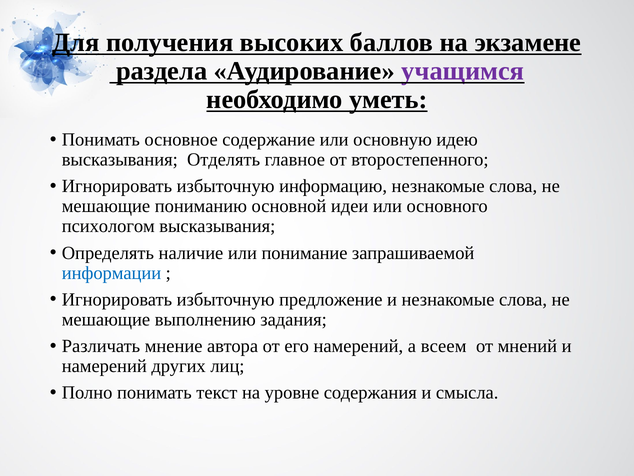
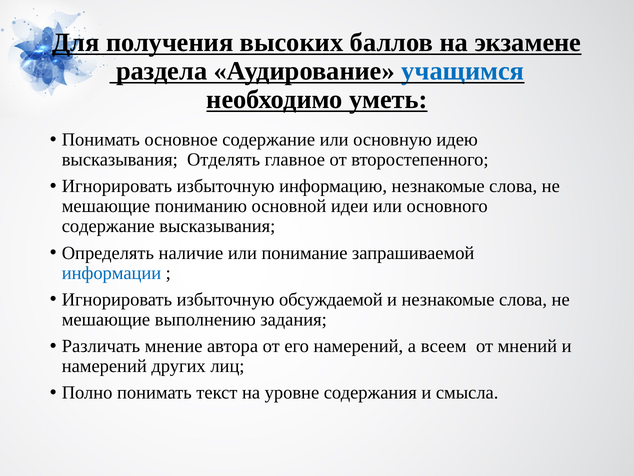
учащимся colour: purple -> blue
психологом at (108, 226): психологом -> содержание
предложение: предложение -> обсуждаемой
